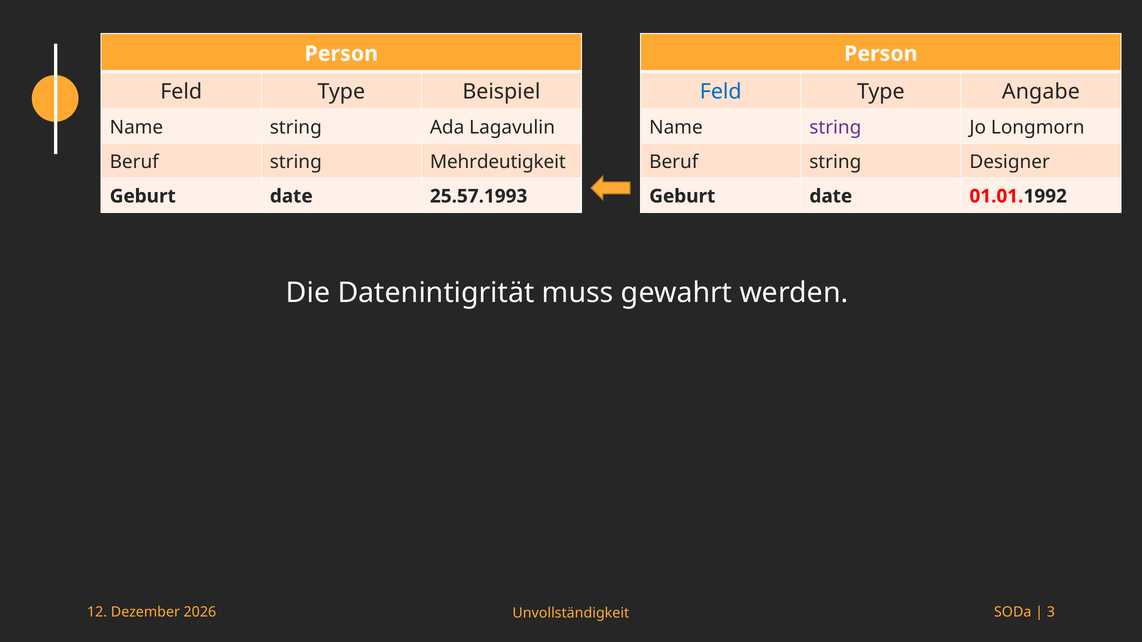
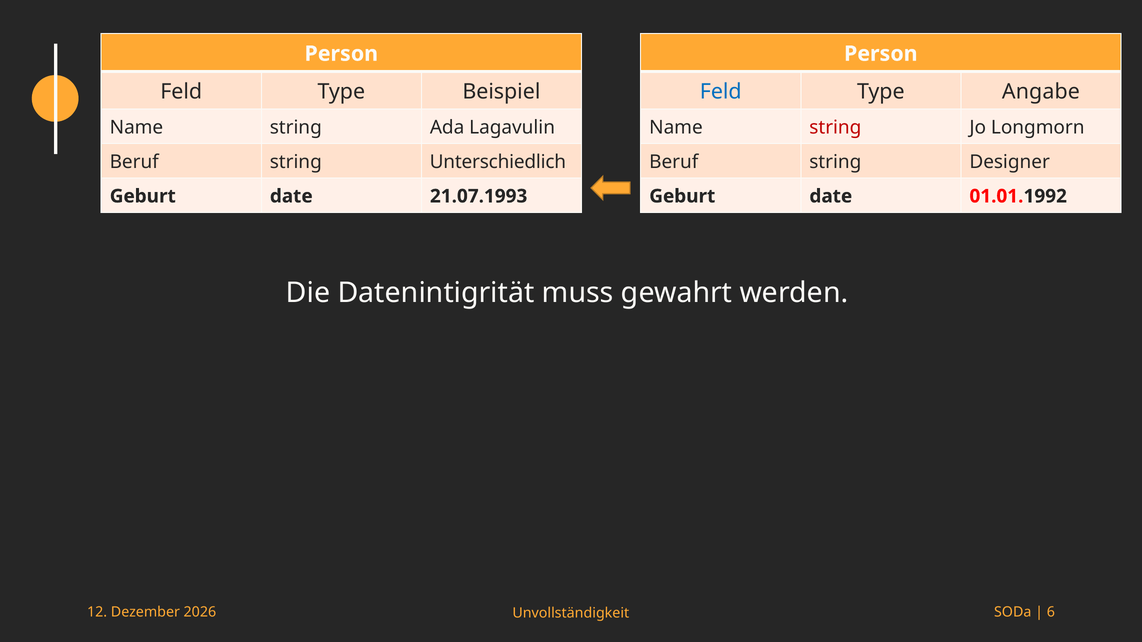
string at (835, 127) colour: purple -> red
Mehrdeutigkeit: Mehrdeutigkeit -> Unterschiedlich
25.57.1993: 25.57.1993 -> 21.07.1993
3: 3 -> 6
